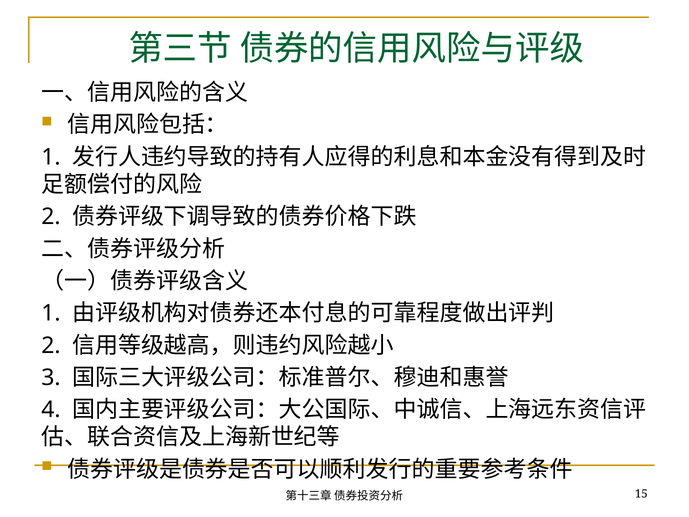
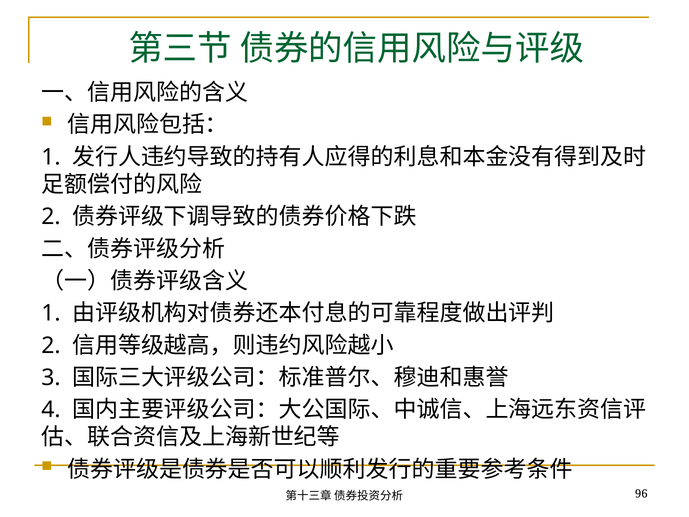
15: 15 -> 96
